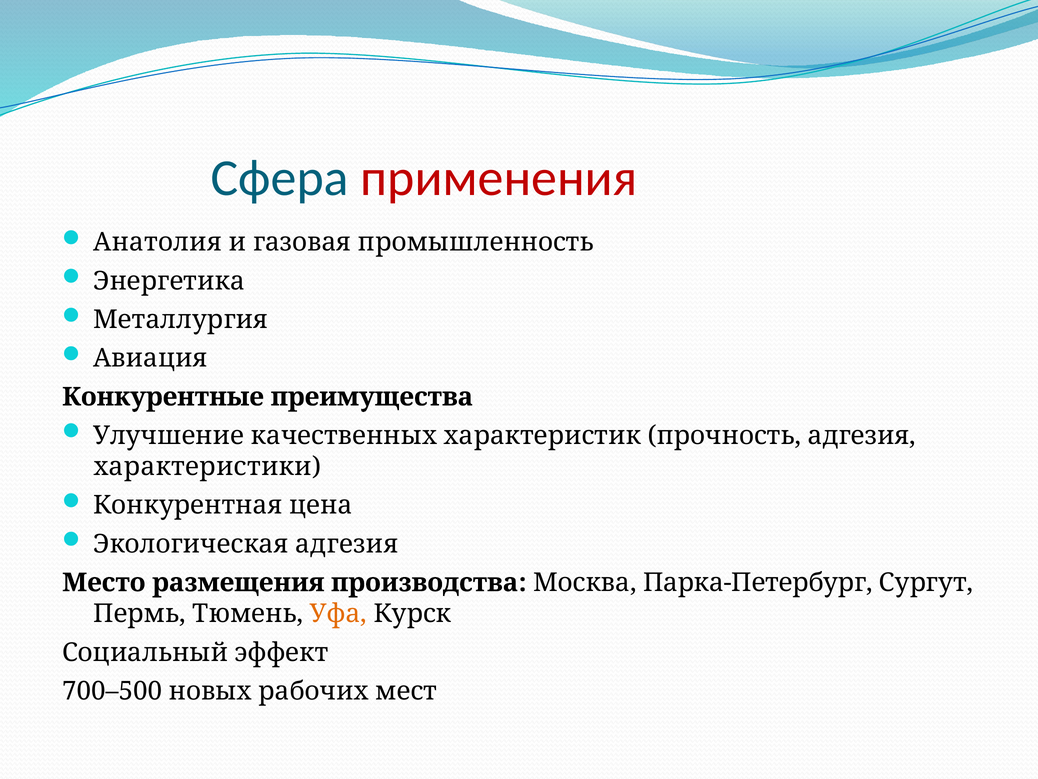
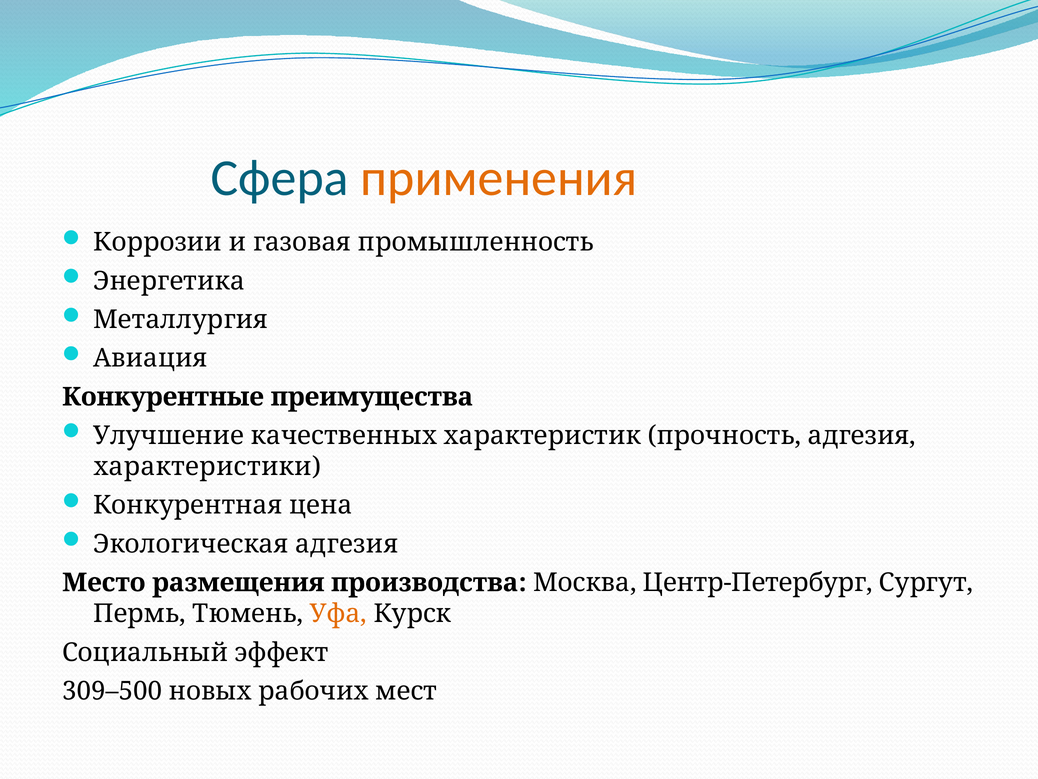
применения colour: red -> orange
Анатолия: Анатолия -> Коррозии
Парка-Петербург: Парка-Петербург -> Центр-Петербург
700–500: 700–500 -> 309–500
